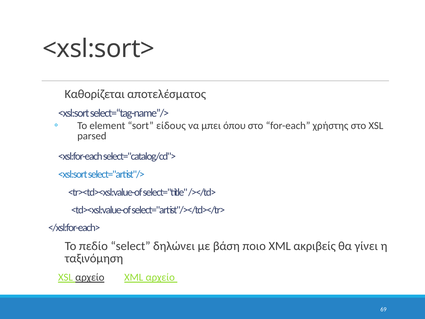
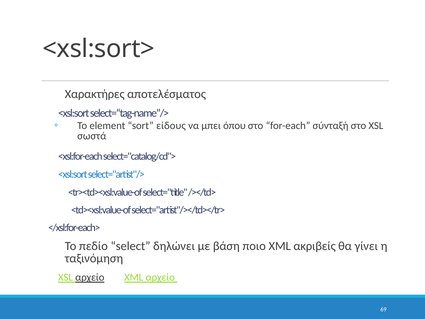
Καθορίζεται: Καθορίζεται -> Χαρακτήρες
χρήστης: χρήστης -> σύνταξή
parsed: parsed -> σωστά
